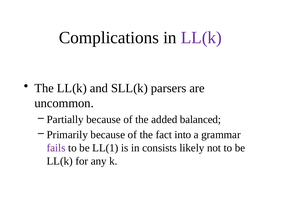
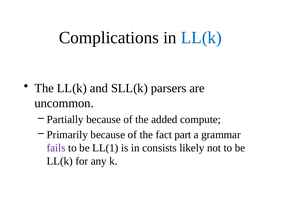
LL(k at (201, 37) colour: purple -> blue
balanced: balanced -> compute
into: into -> part
